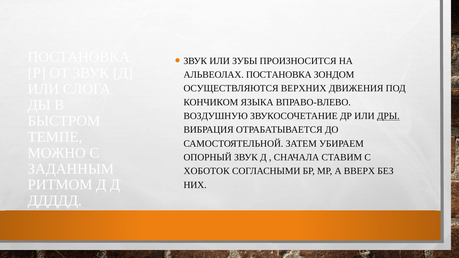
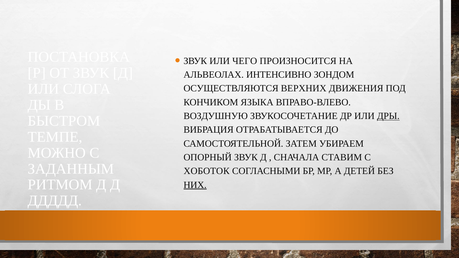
ЗУБЫ: ЗУБЫ -> ЧЕГО
АЛЬВЕОЛАХ ПОСТАНОВКА: ПОСТАНОВКА -> ИНТЕНСИВНО
ВВЕРХ: ВВЕРХ -> ДЕТЕЙ
НИХ underline: none -> present
